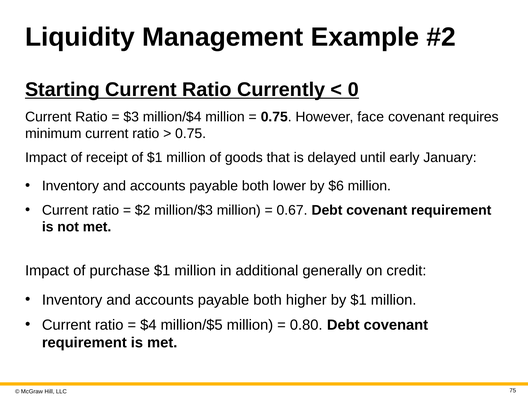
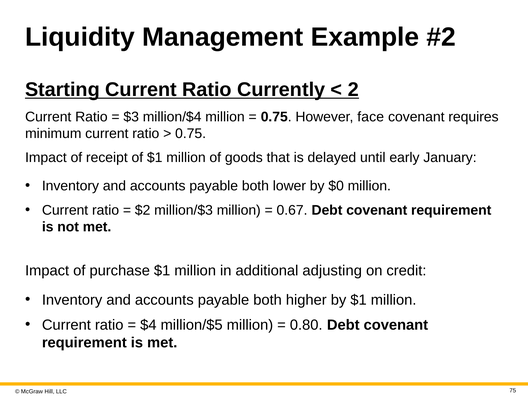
0: 0 -> 2
$6: $6 -> $0
generally: generally -> adjusting
